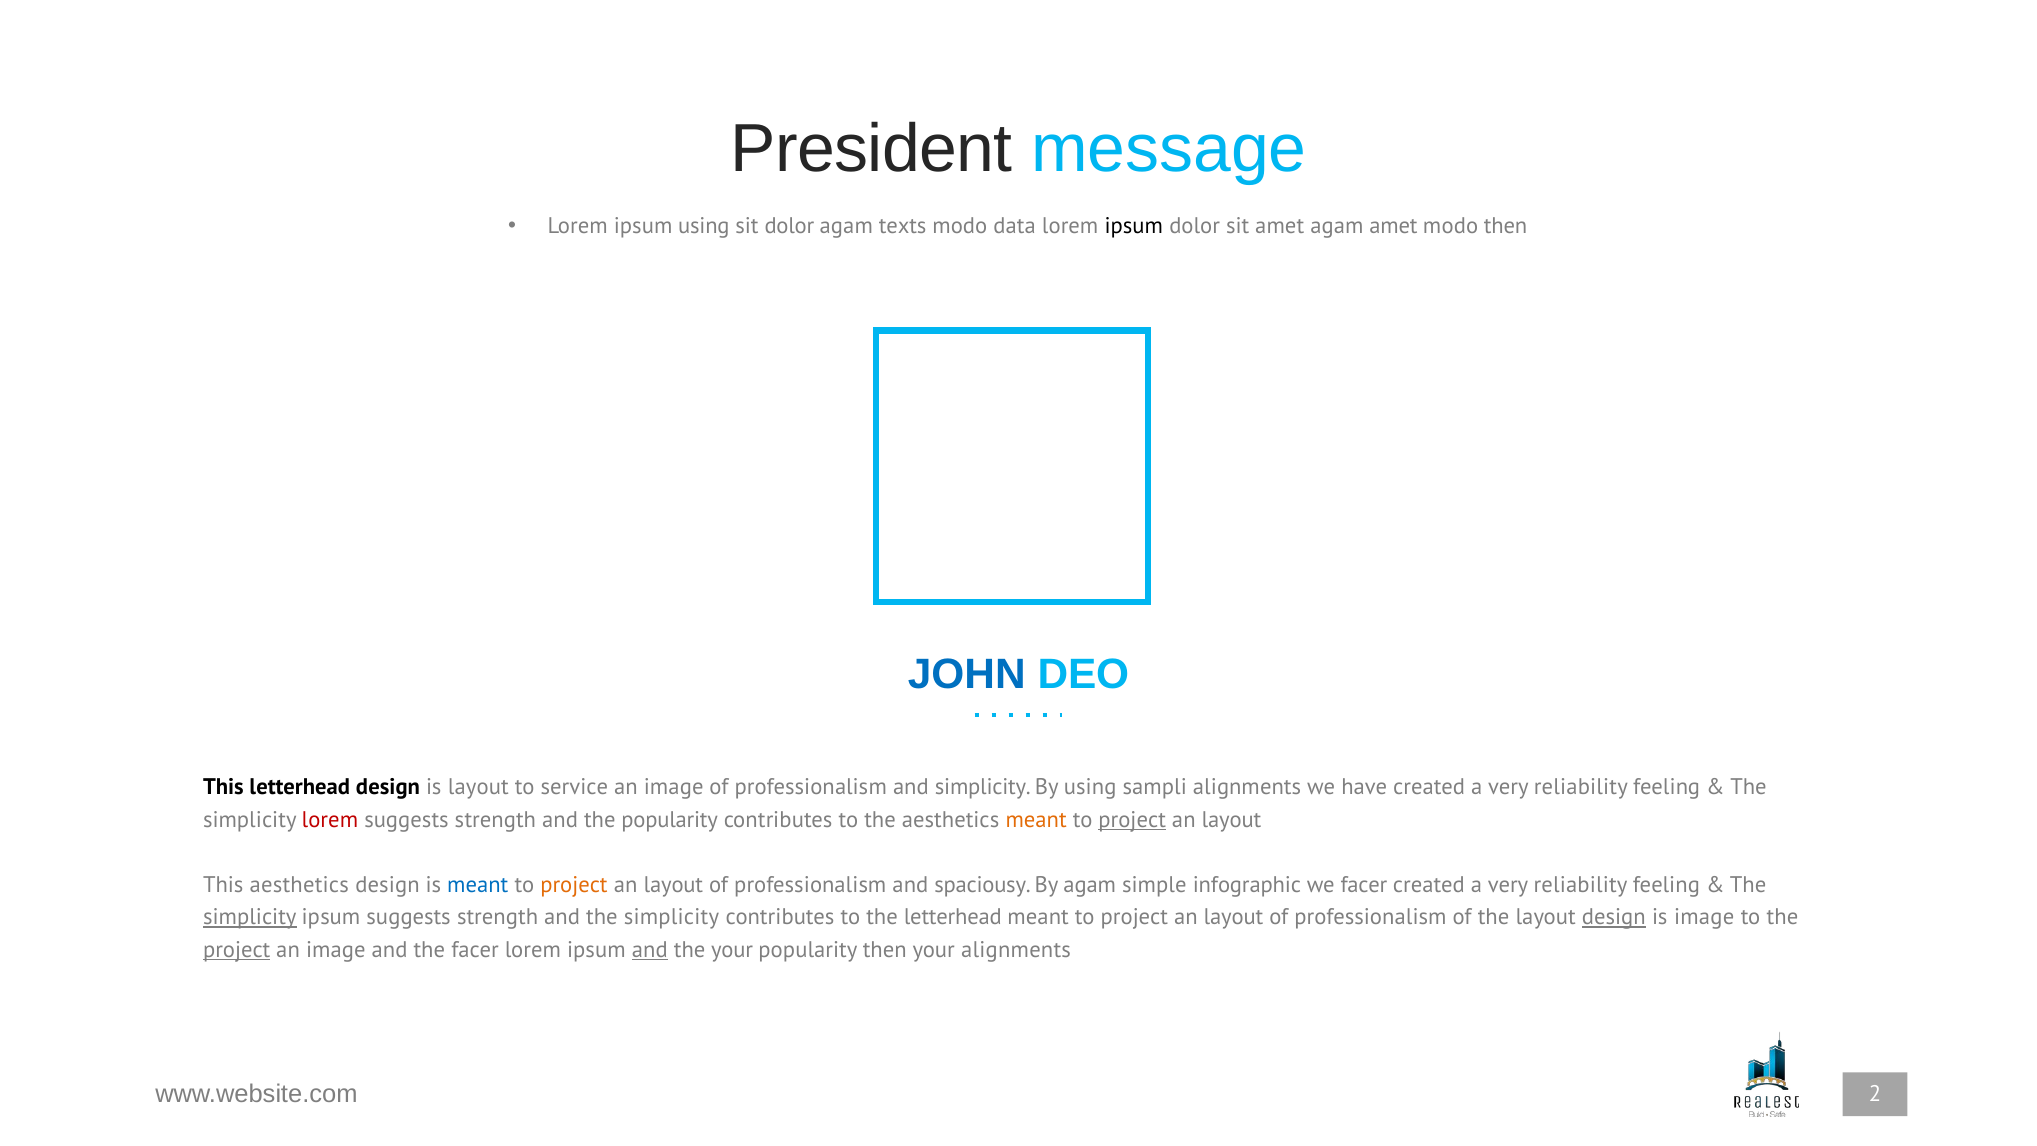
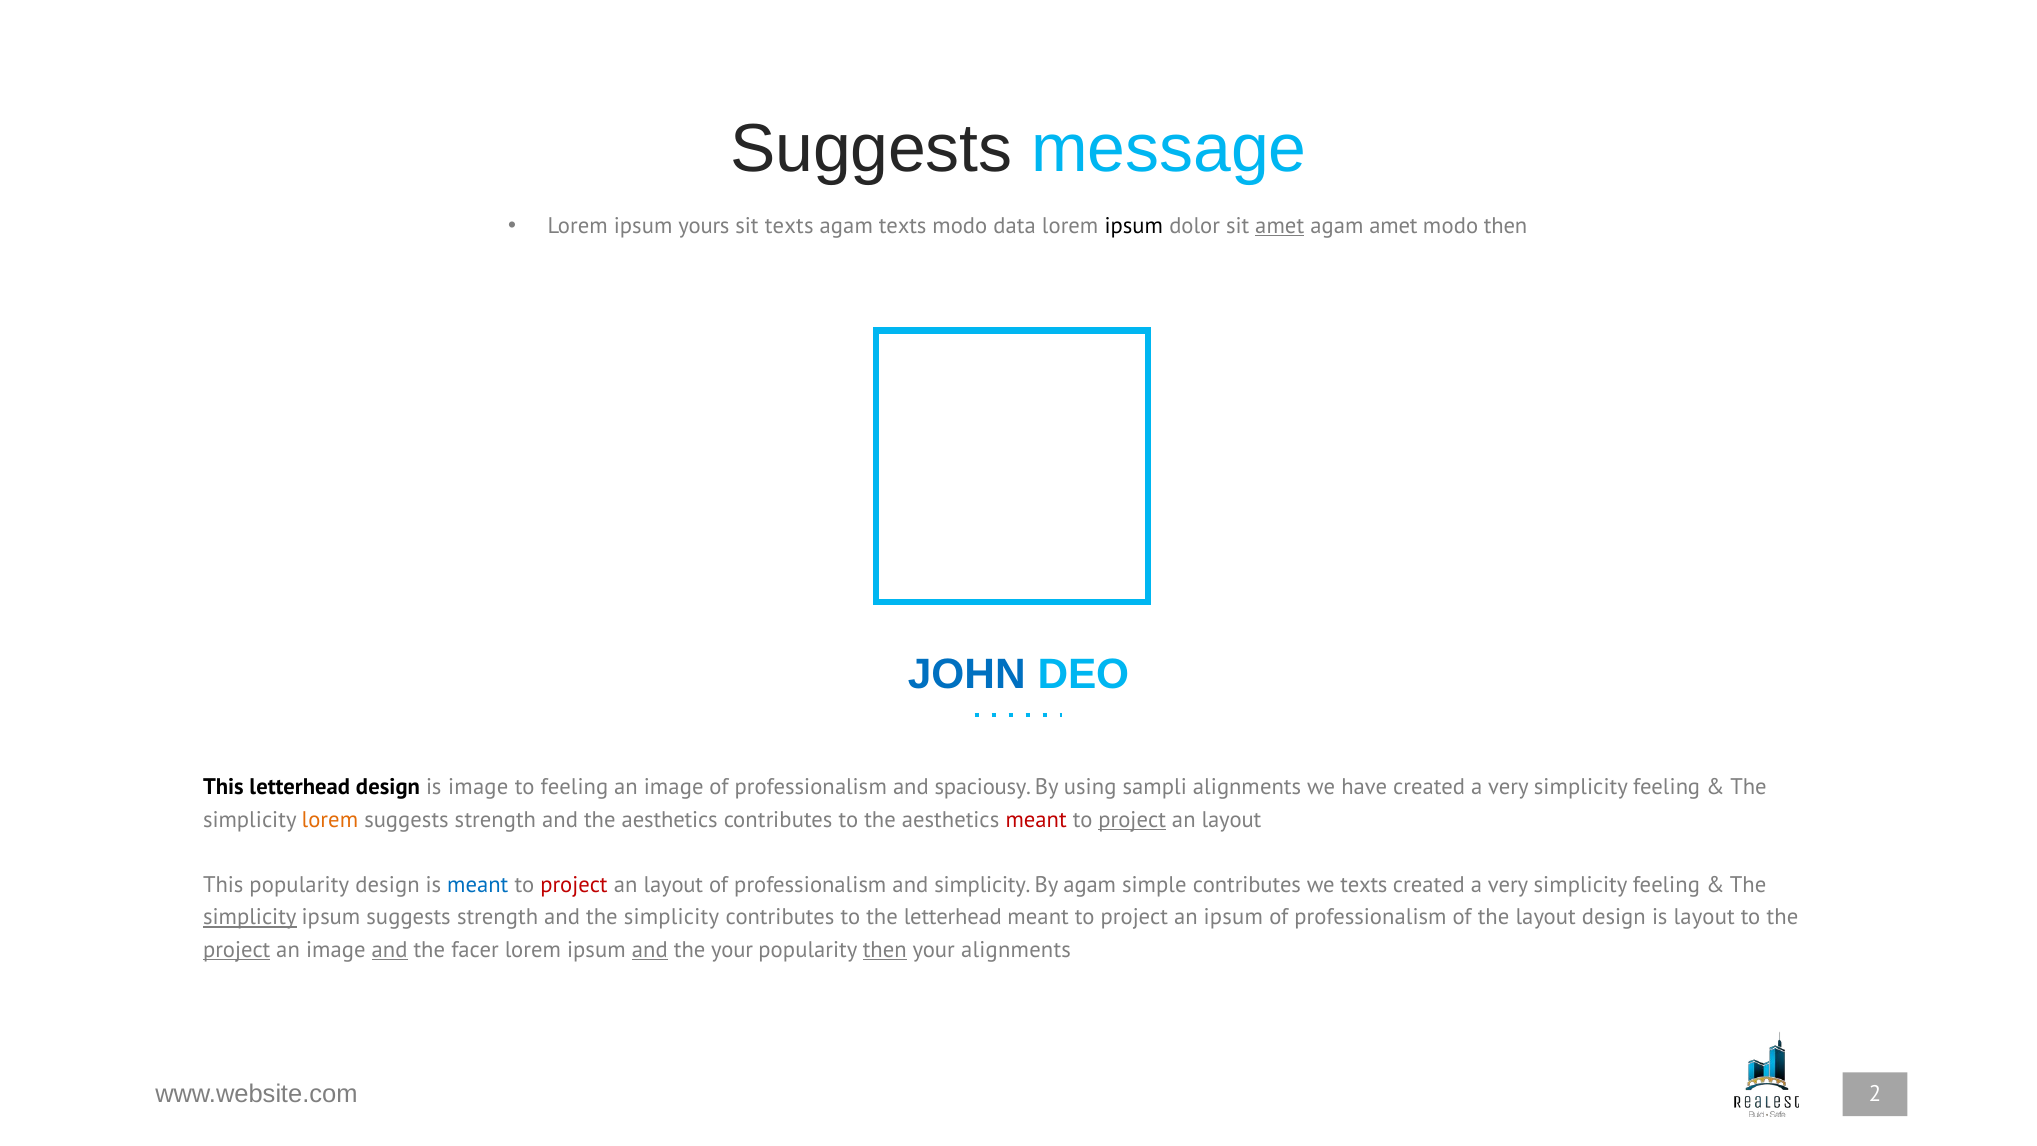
President at (872, 150): President -> Suggests
ipsum using: using -> yours
sit dolor: dolor -> texts
amet at (1280, 226) underline: none -> present
is layout: layout -> image
to service: service -> feeling
and simplicity: simplicity -> spaciousy
reliability at (1581, 787): reliability -> simplicity
lorem at (330, 820) colour: red -> orange
and the popularity: popularity -> aesthetics
meant at (1036, 820) colour: orange -> red
This aesthetics: aesthetics -> popularity
project at (574, 885) colour: orange -> red
and spaciousy: spaciousy -> simplicity
simple infographic: infographic -> contributes
we facer: facer -> texts
reliability at (1581, 885): reliability -> simplicity
layout at (1233, 917): layout -> ipsum
design at (1614, 917) underline: present -> none
is image: image -> layout
and at (390, 950) underline: none -> present
then at (885, 950) underline: none -> present
